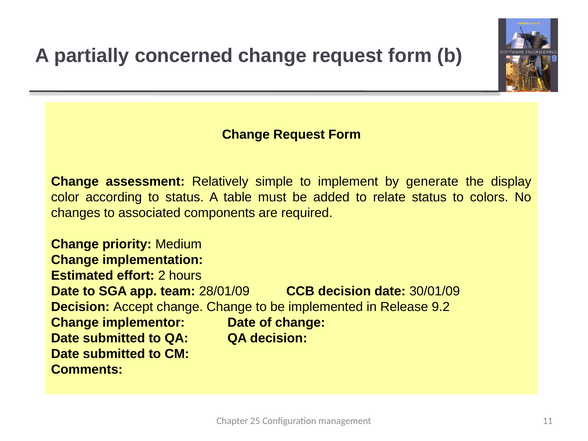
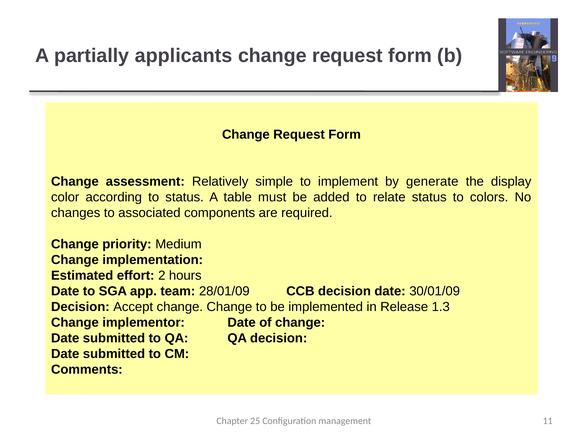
concerned: concerned -> applicants
9.2: 9.2 -> 1.3
